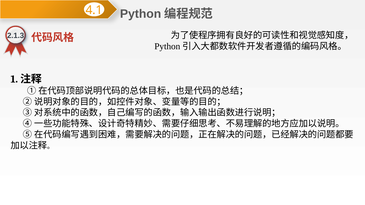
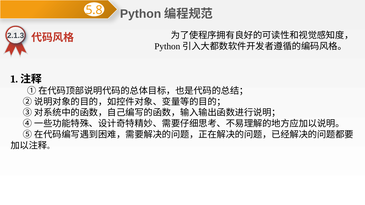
4.1: 4.1 -> 5.8
